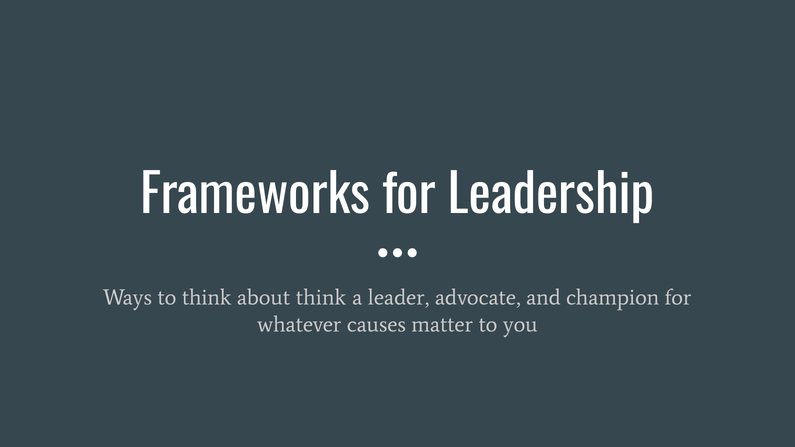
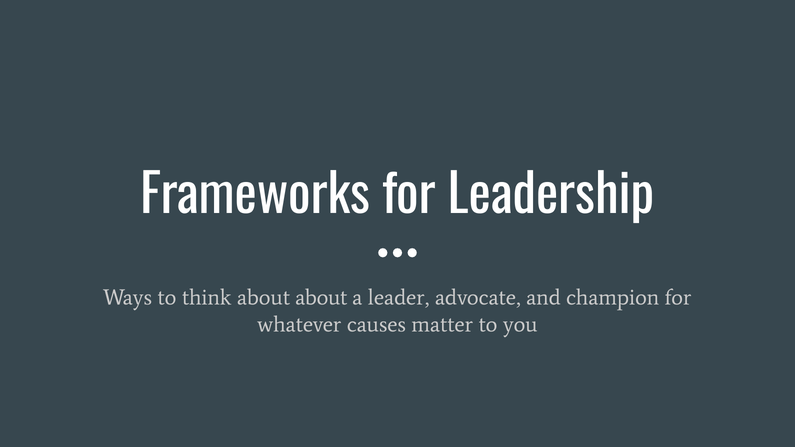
about think: think -> about
